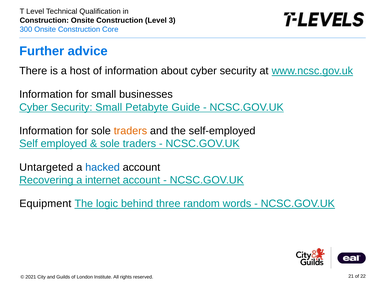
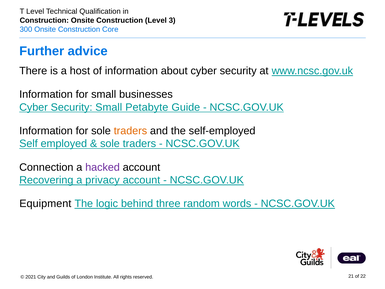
Untargeted: Untargeted -> Connection
hacked colour: blue -> purple
internet: internet -> privacy
